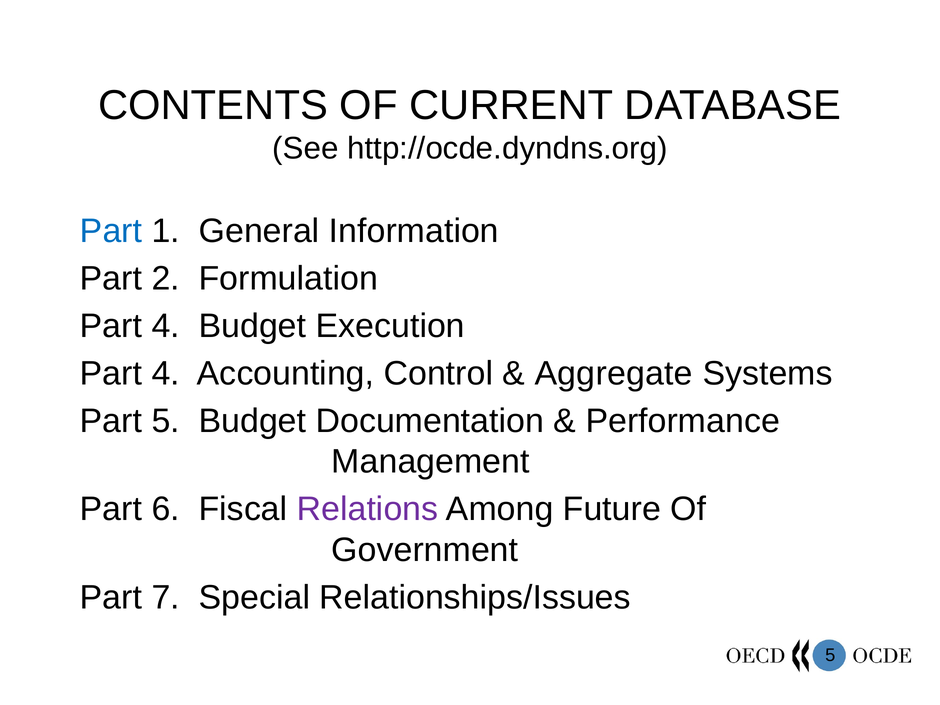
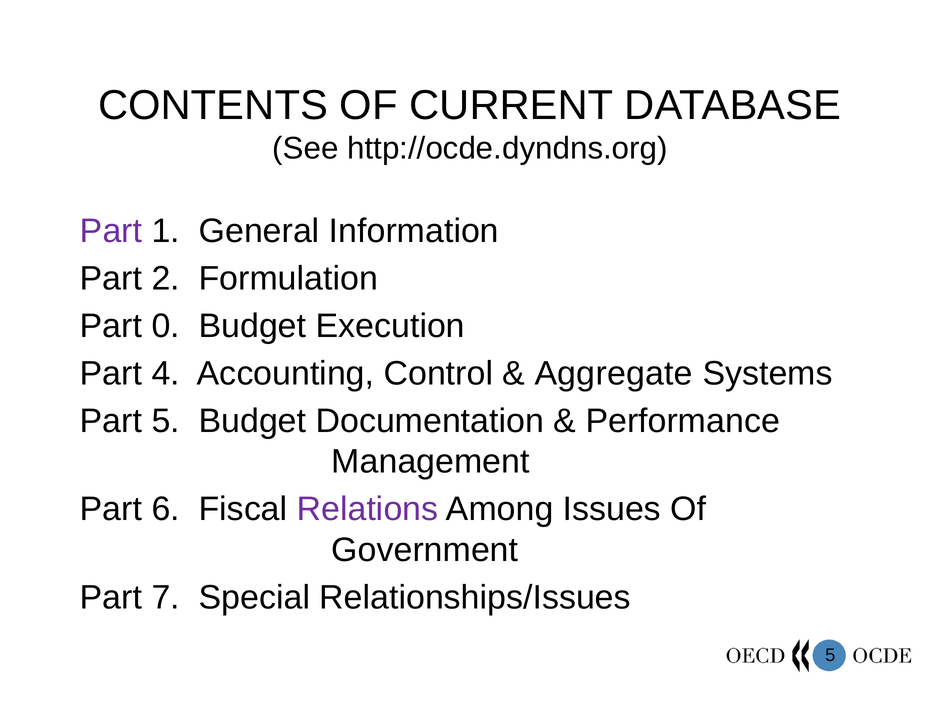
Part at (111, 231) colour: blue -> purple
4 at (166, 326): 4 -> 0
Future: Future -> Issues
